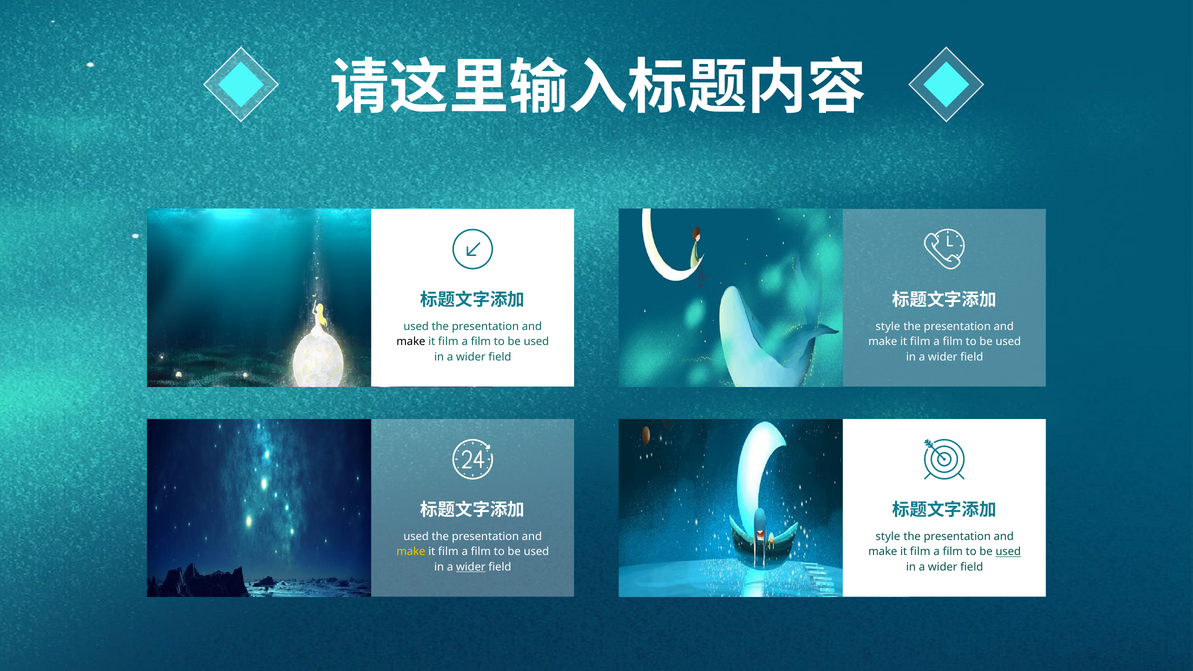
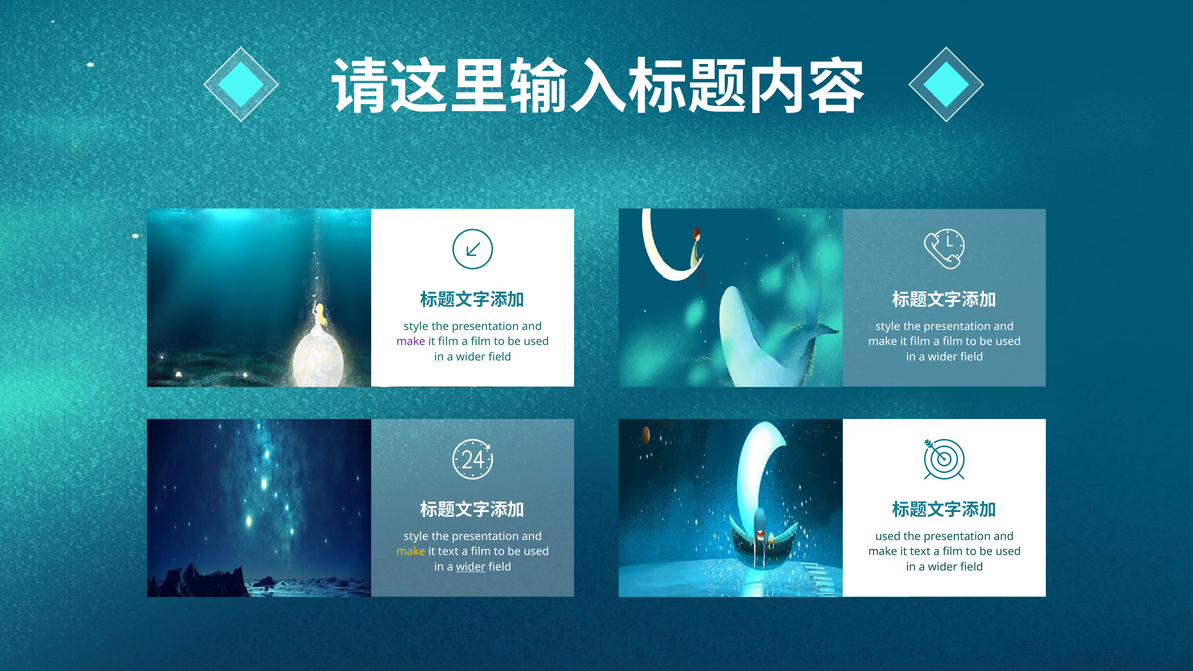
used at (416, 326): used -> style
make at (411, 342) colour: black -> purple
used at (416, 536): used -> style
style at (888, 536): style -> used
film at (448, 552): film -> text
film at (920, 552): film -> text
used at (1008, 552) underline: present -> none
